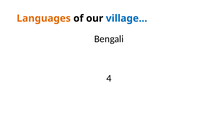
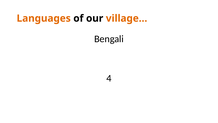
village… colour: blue -> orange
